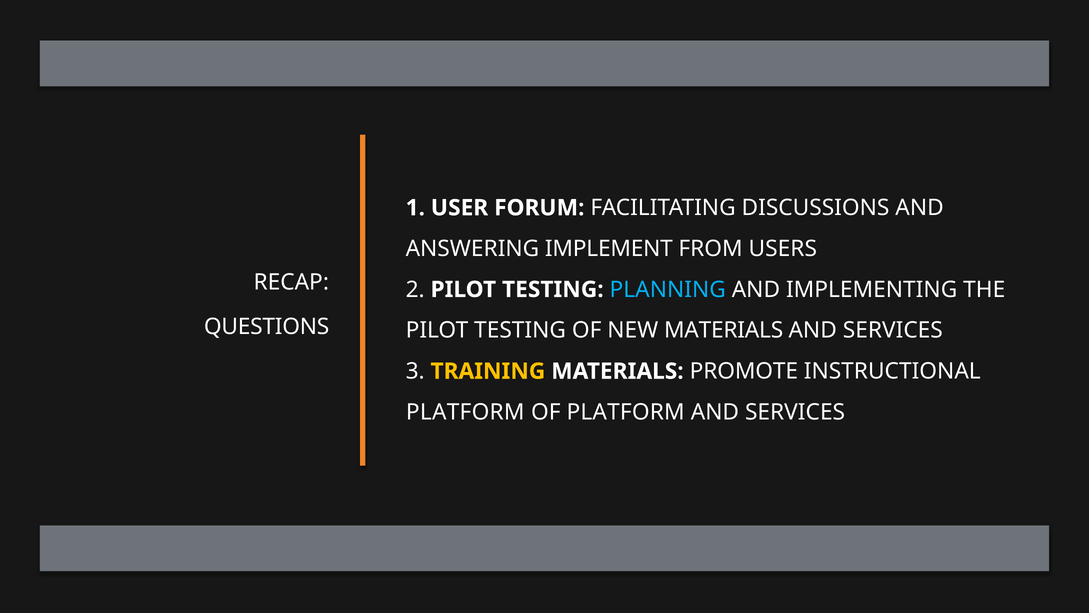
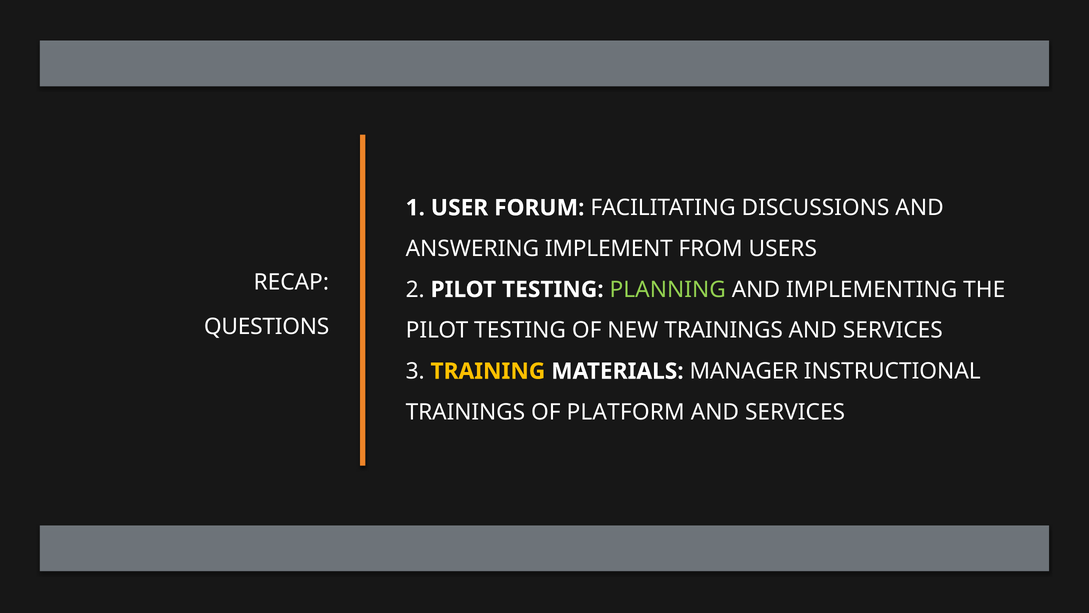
PLANNING colour: light blue -> light green
NEW MATERIALS: MATERIALS -> TRAININGS
PROMOTE: PROMOTE -> MANAGER
PLATFORM at (465, 412): PLATFORM -> TRAININGS
